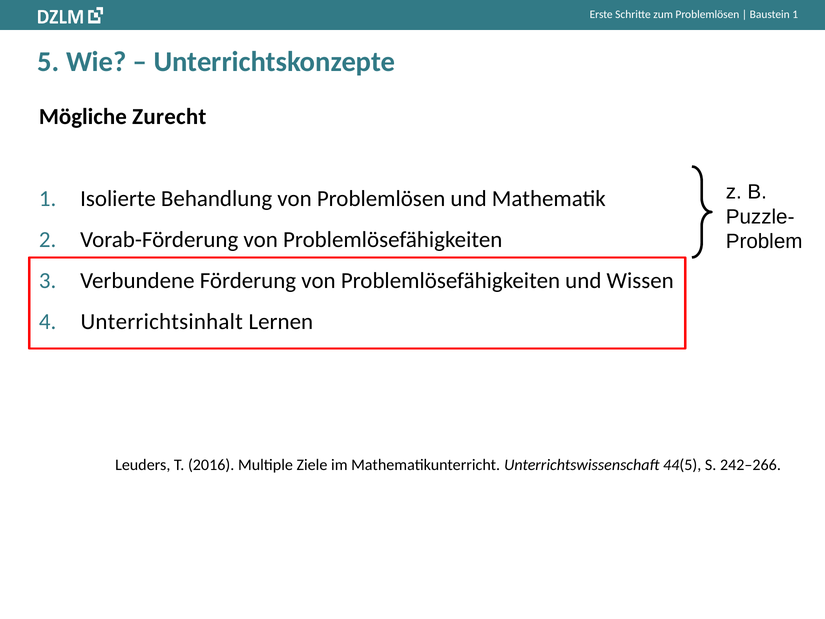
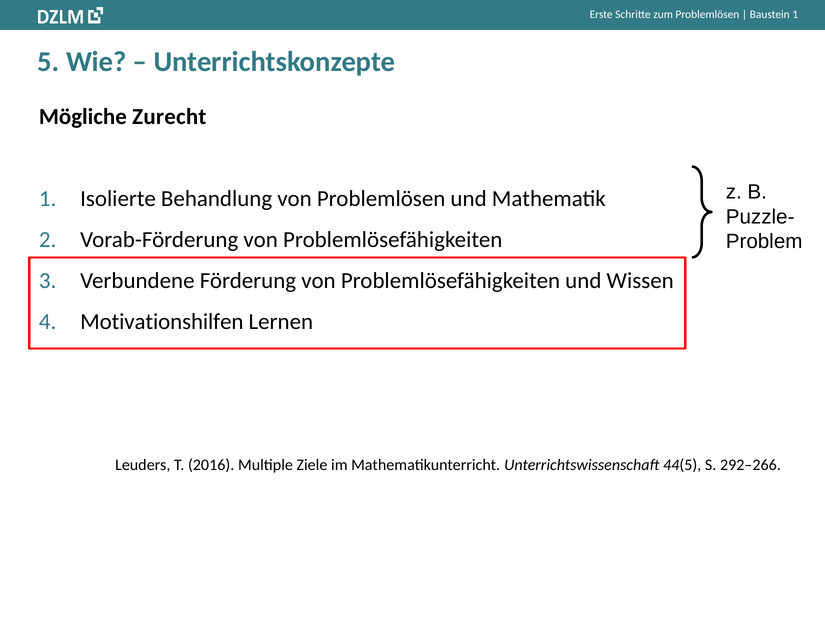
Unterrichtsinhalt: Unterrichtsinhalt -> Motivationshilfen
242–266: 242–266 -> 292–266
